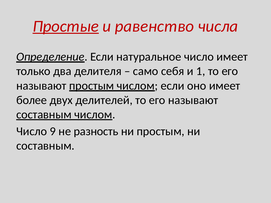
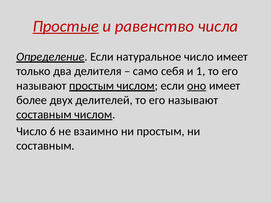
оно underline: none -> present
9: 9 -> 6
разность: разность -> взаимно
